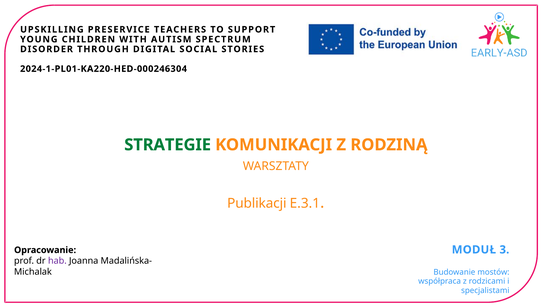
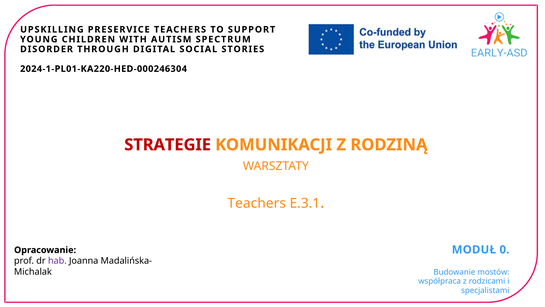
STRATEGIE colour: green -> red
Publikacji at (257, 203): Publikacji -> Teachers
3: 3 -> 0
